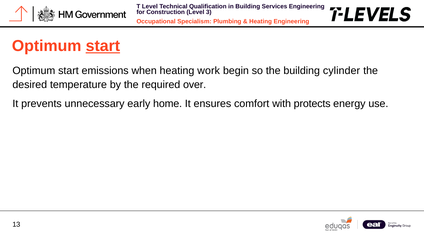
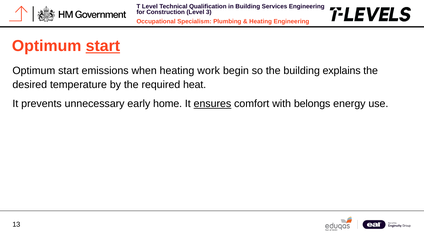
cylinder: cylinder -> explains
over: over -> heat
ensures underline: none -> present
protects: protects -> belongs
